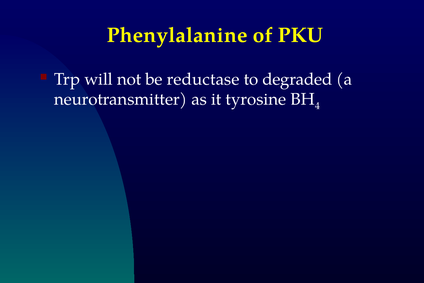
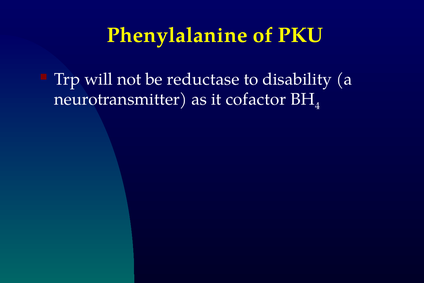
degraded: degraded -> disability
tyrosine: tyrosine -> cofactor
